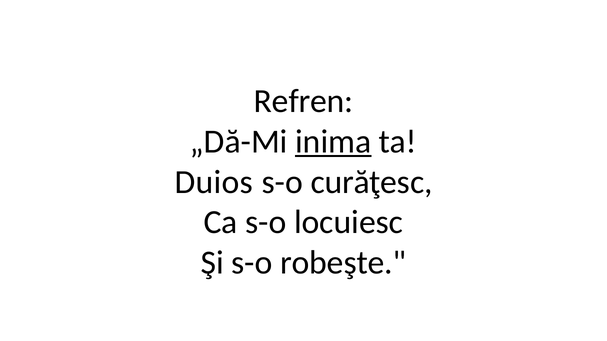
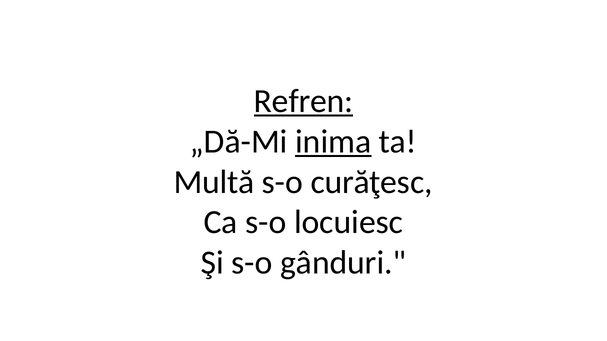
Refren underline: none -> present
Duios: Duios -> Multă
robeşte: robeşte -> gânduri
